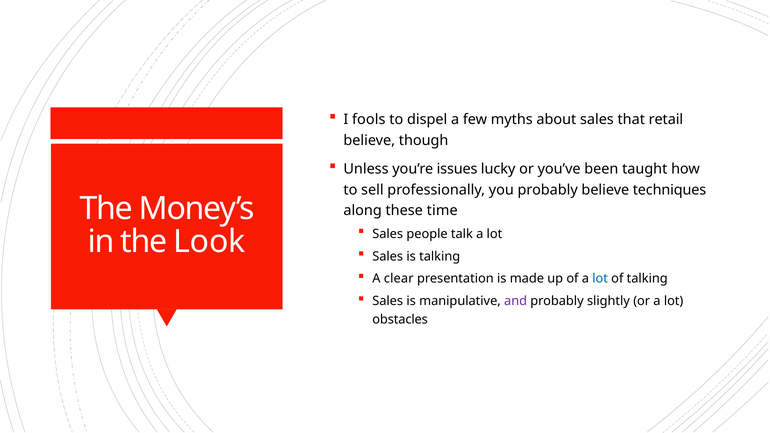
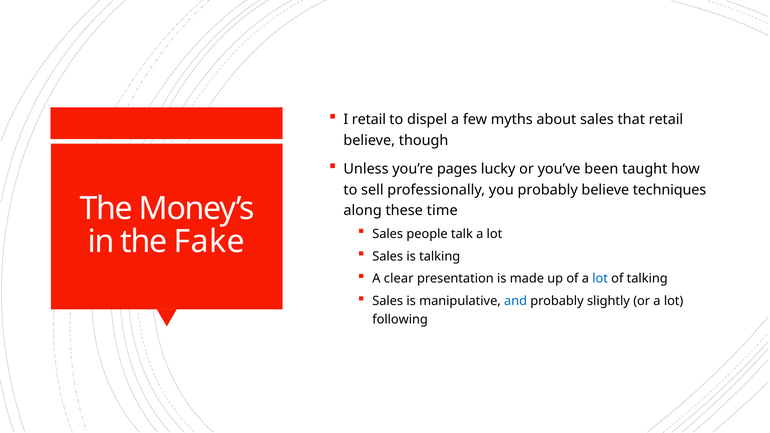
I fools: fools -> retail
issues: issues -> pages
Look: Look -> Fake
and colour: purple -> blue
obstacles: obstacles -> following
